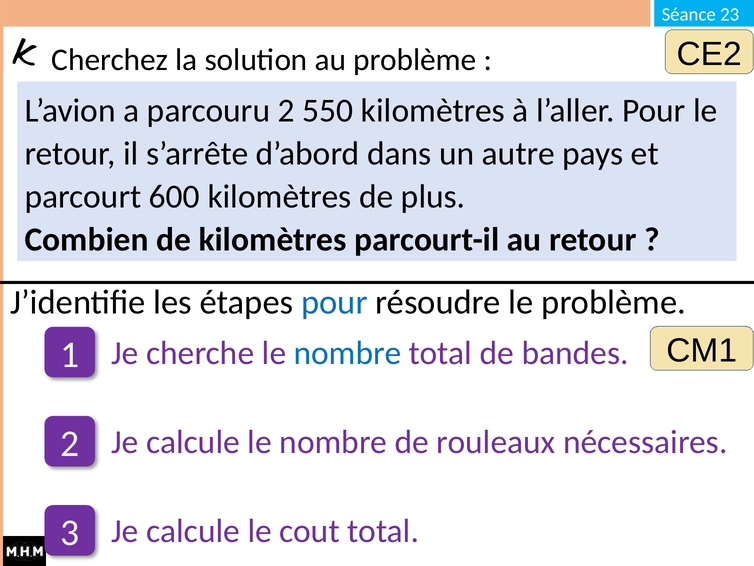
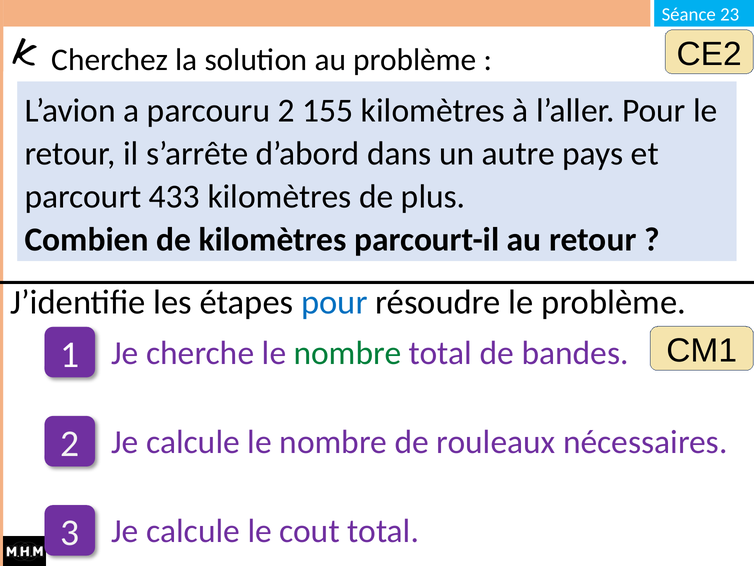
550: 550 -> 155
600: 600 -> 433
nombre at (348, 353) colour: blue -> green
